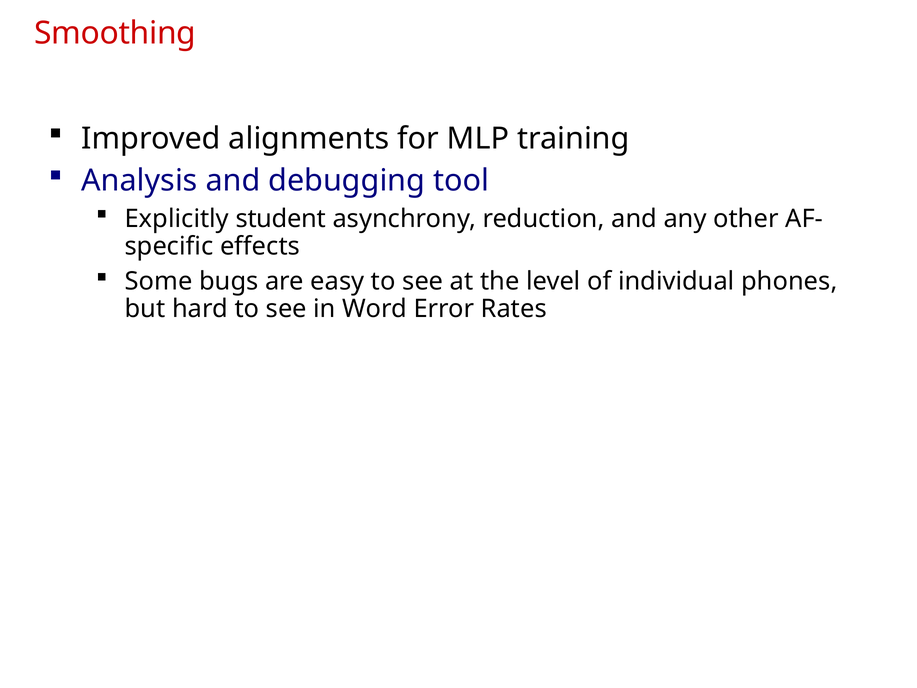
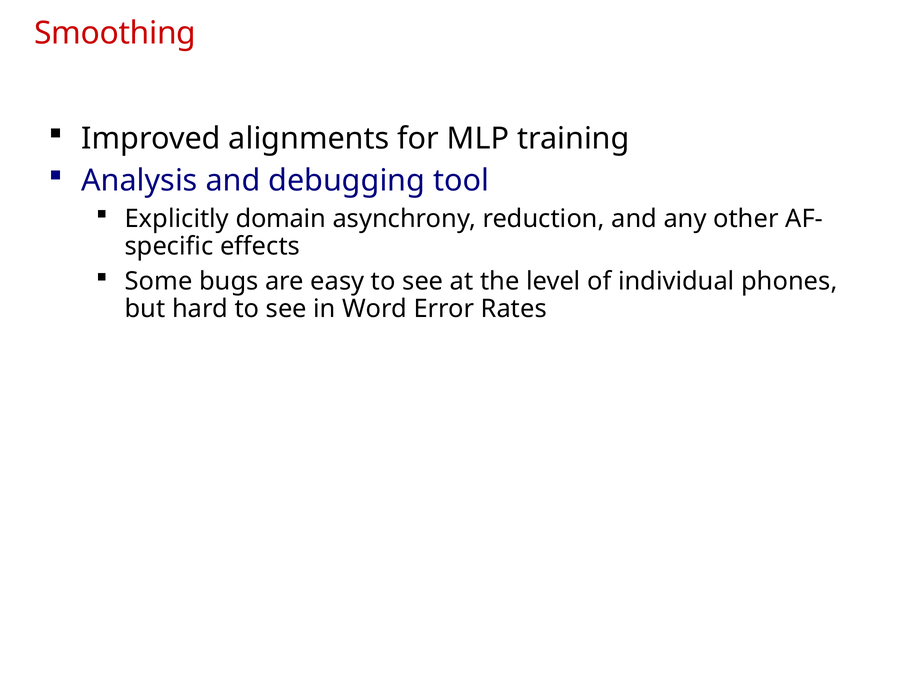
student: student -> domain
